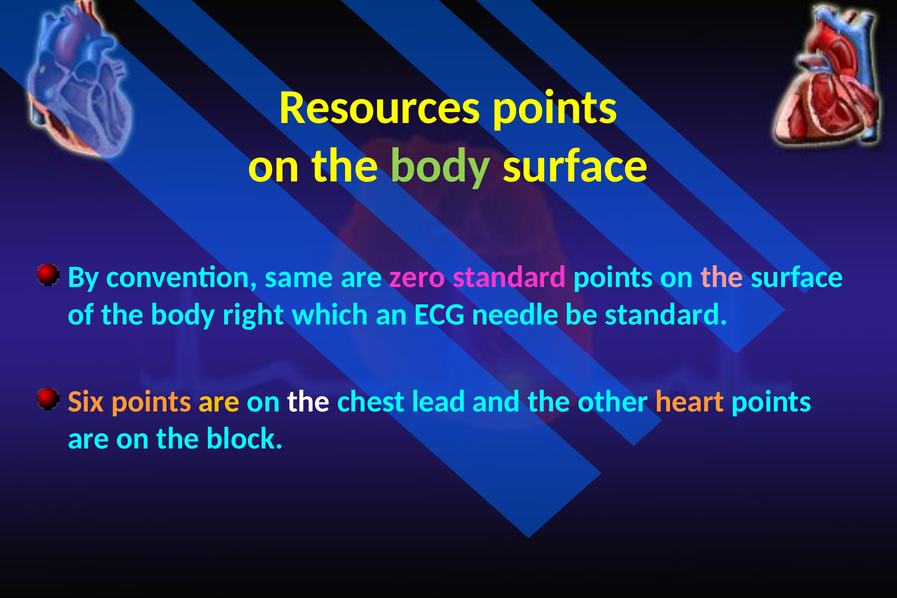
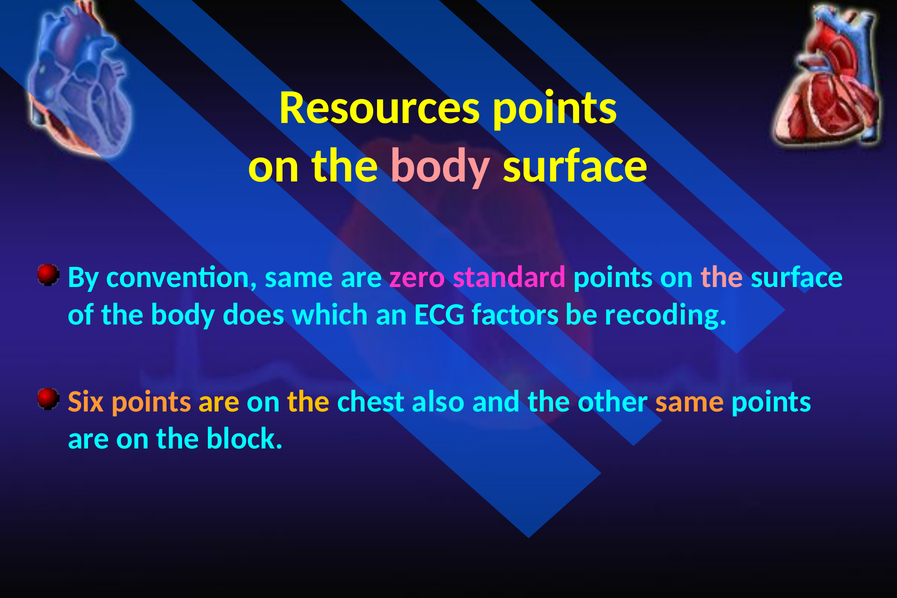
body at (440, 166) colour: light green -> pink
right: right -> does
needle: needle -> factors
be standard: standard -> recoding
the at (309, 401) colour: white -> yellow
lead: lead -> also
other heart: heart -> same
